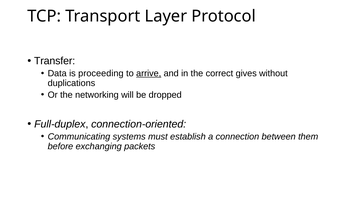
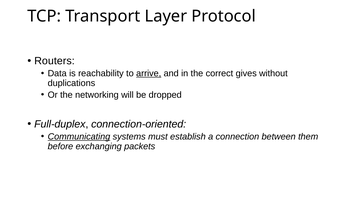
Transfer: Transfer -> Routers
proceeding: proceeding -> reachability
Communicating underline: none -> present
